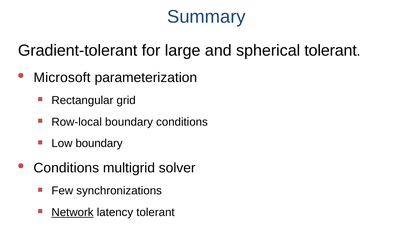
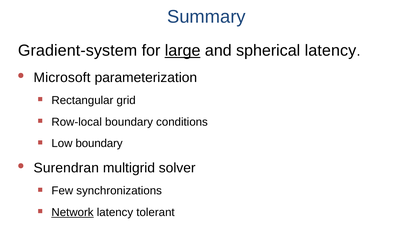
Gradient-tolerant: Gradient-tolerant -> Gradient-system
large underline: none -> present
spherical tolerant: tolerant -> latency
Conditions at (66, 168): Conditions -> Surendran
